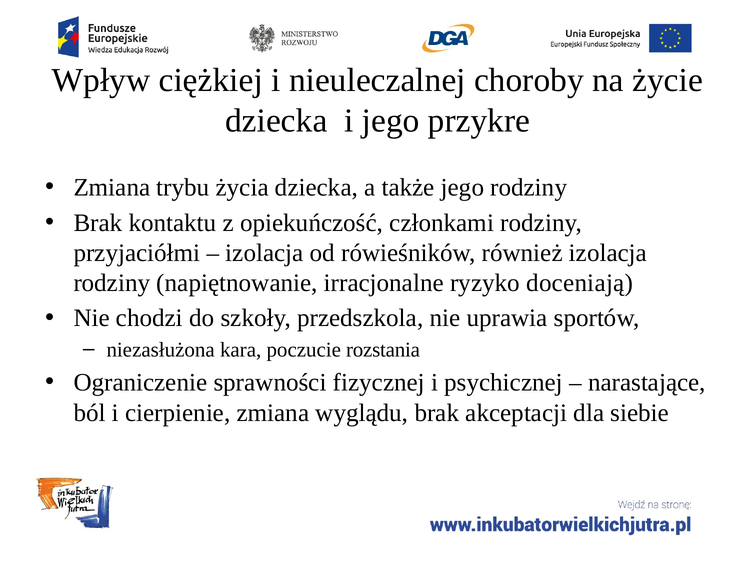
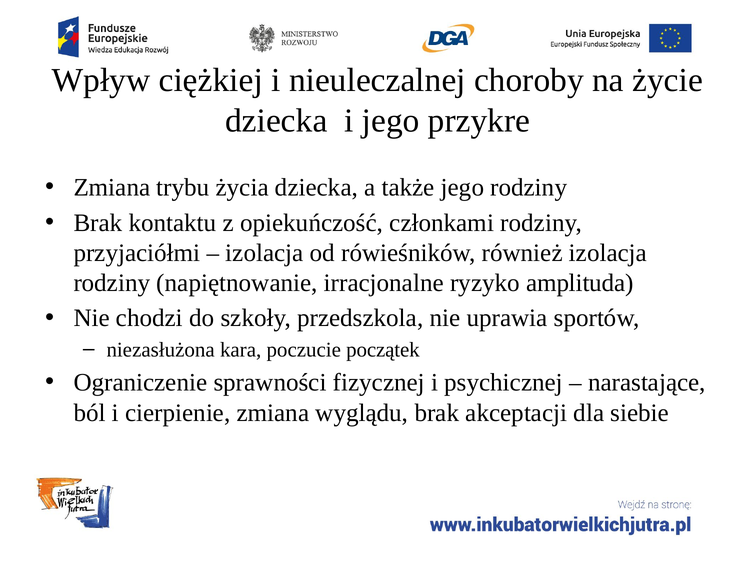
doceniają: doceniają -> amplituda
rozstania: rozstania -> początek
